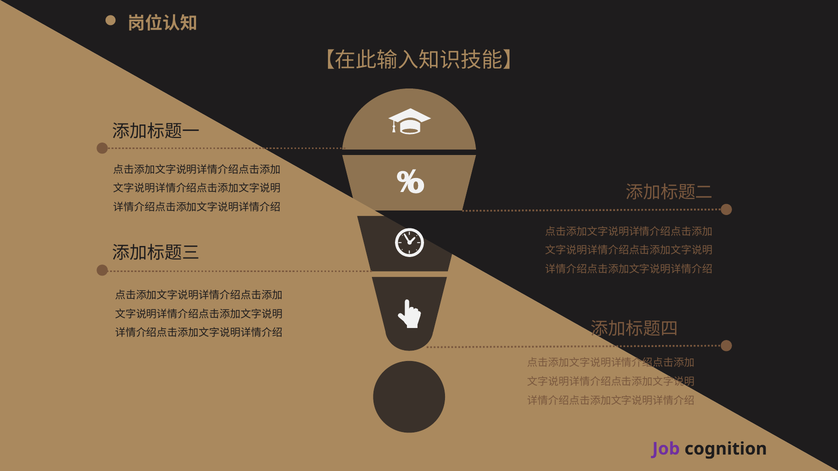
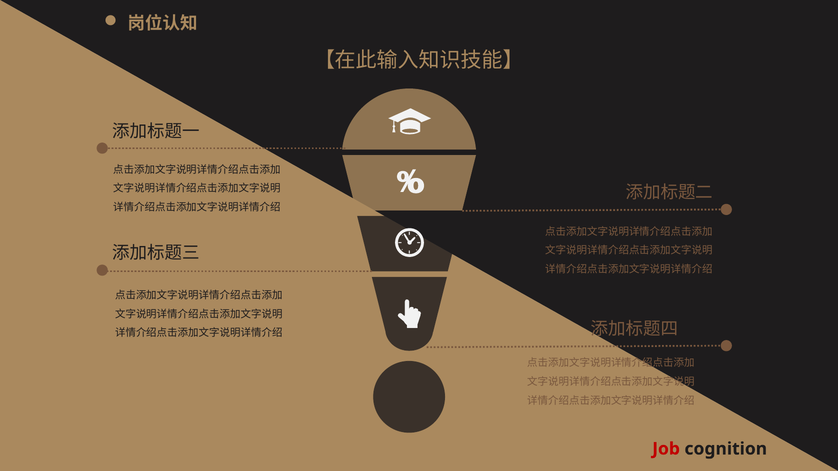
Job colour: purple -> red
